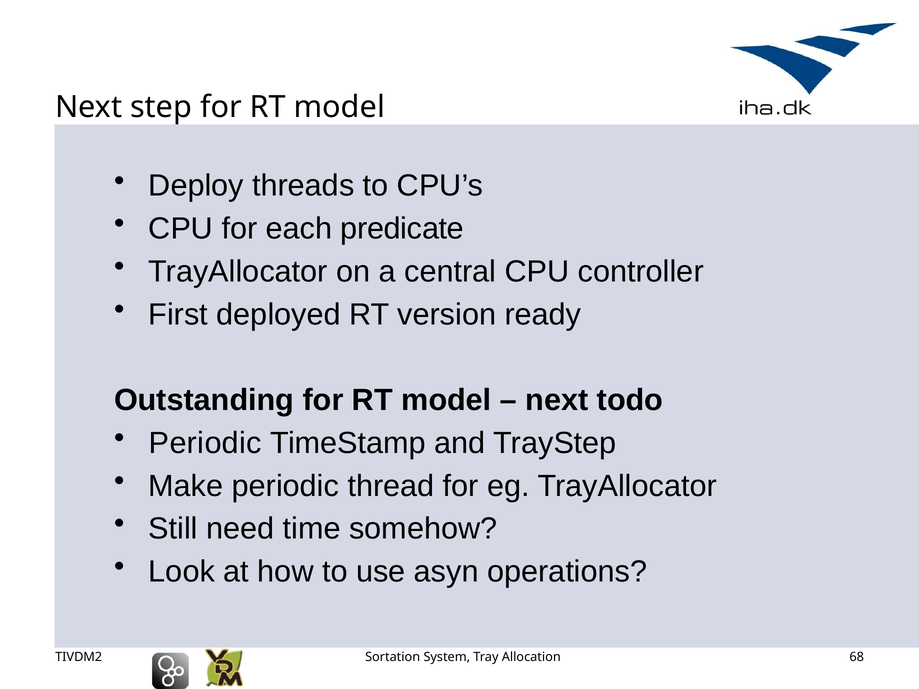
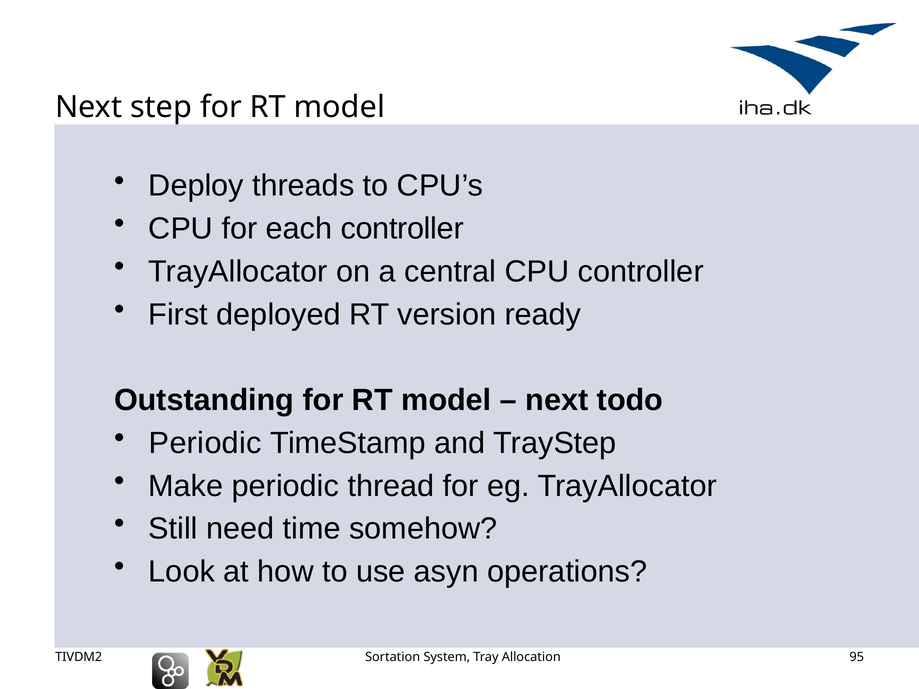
each predicate: predicate -> controller
68: 68 -> 95
